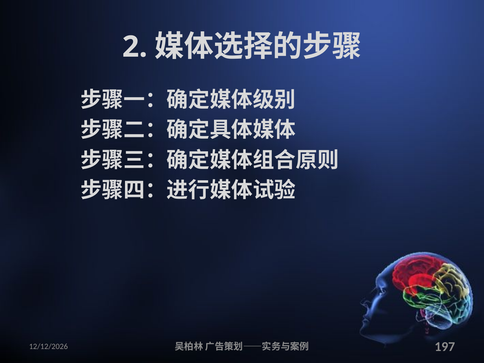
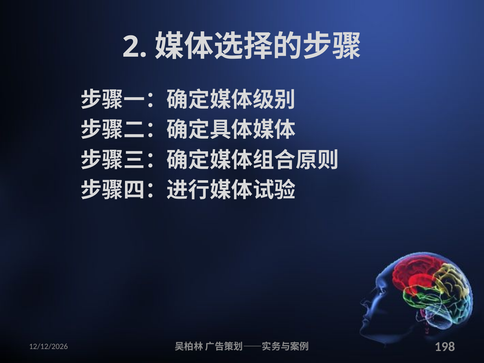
197: 197 -> 198
